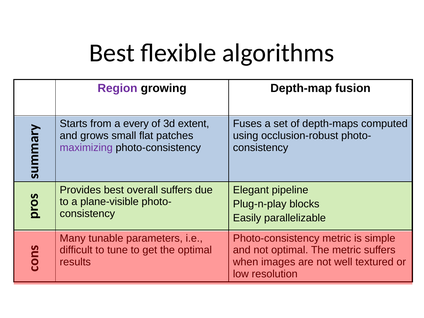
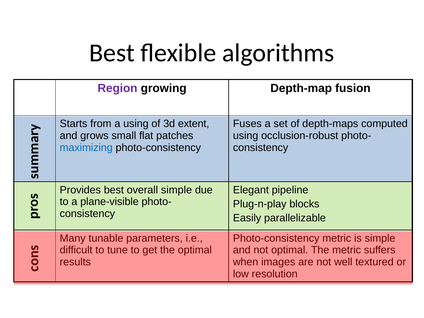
a every: every -> using
maximizing colour: purple -> blue
overall suffers: suffers -> simple
